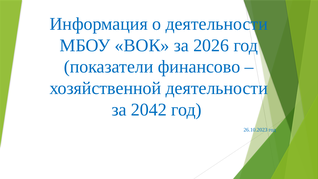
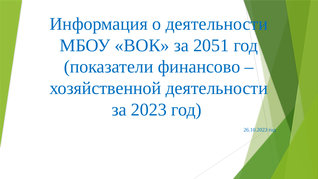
2026: 2026 -> 2051
2042: 2042 -> 2023
